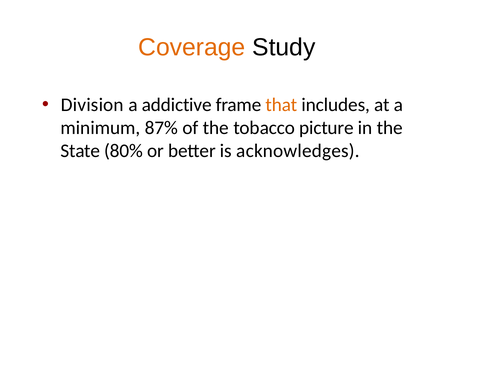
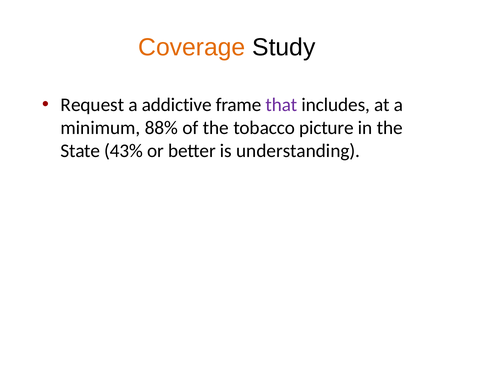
Division: Division -> Request
that colour: orange -> purple
87%: 87% -> 88%
80%: 80% -> 43%
acknowledges: acknowledges -> understanding
